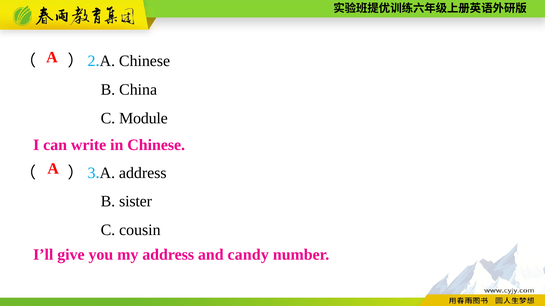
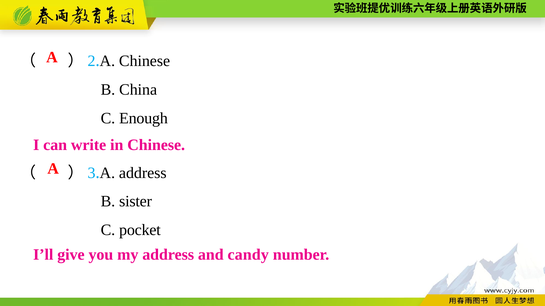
Module: Module -> Enough
cousin: cousin -> pocket
